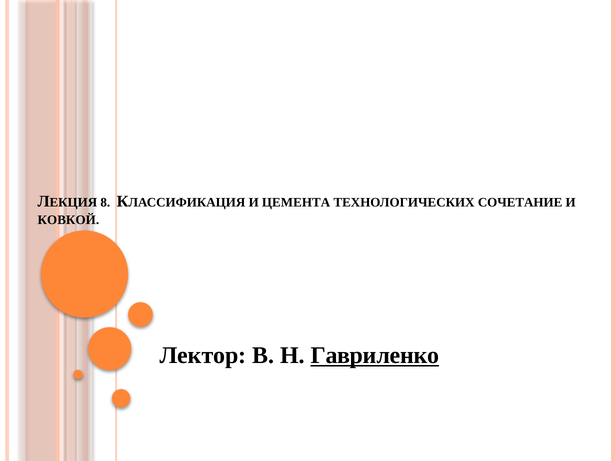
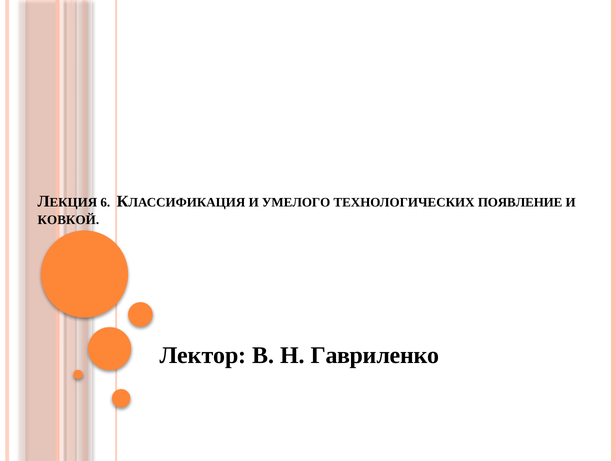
8: 8 -> 6
ЦЕМЕНТА: ЦЕМЕНТА -> УМЕЛОГО
СОЧЕТАНИЕ: СОЧЕТАНИЕ -> ПОЯВЛЕНИЕ
Гавриленко underline: present -> none
